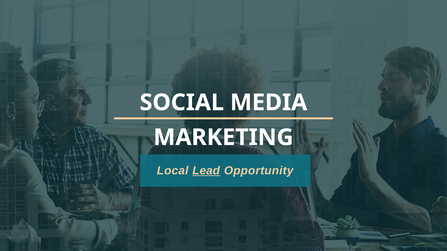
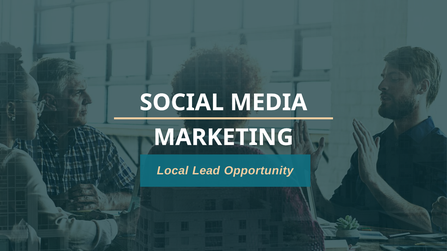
Lead underline: present -> none
